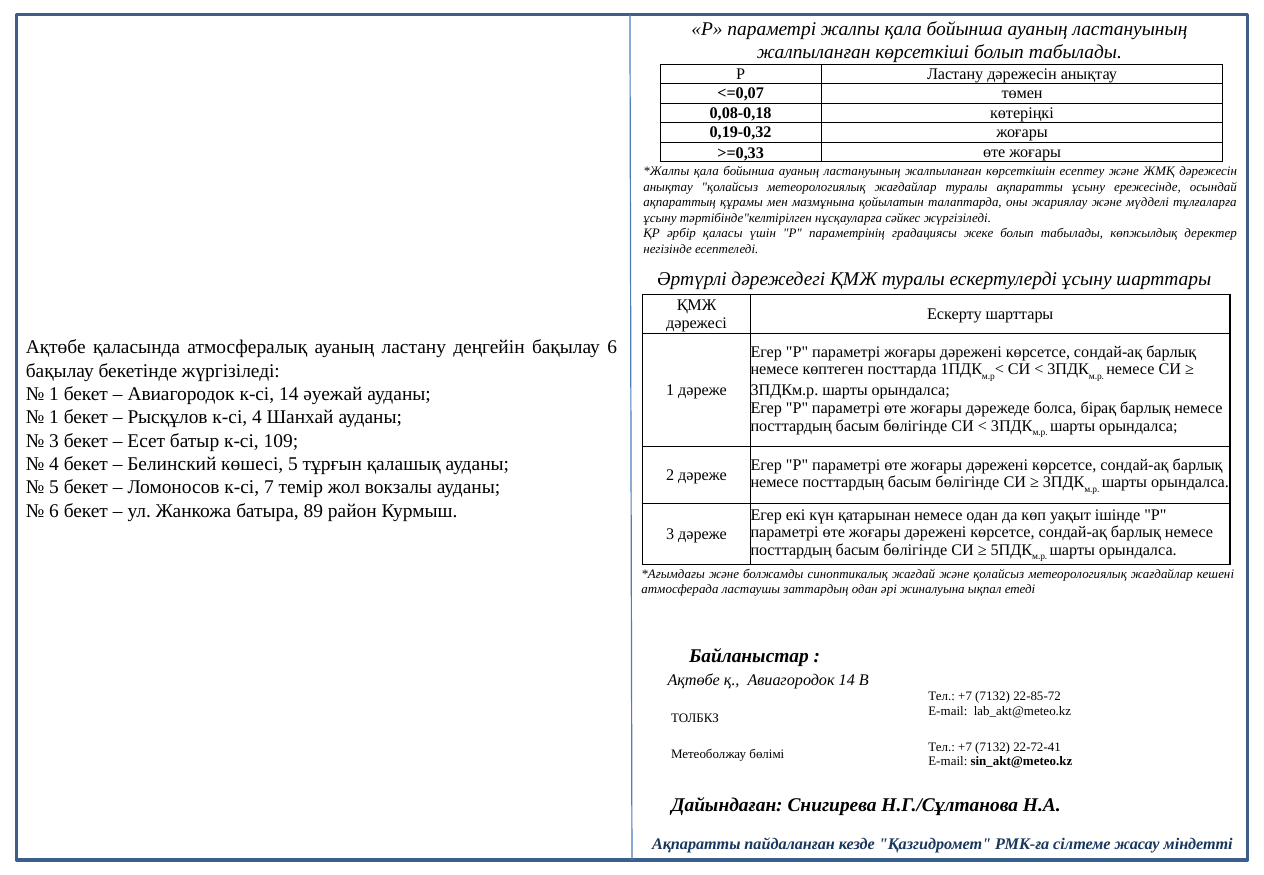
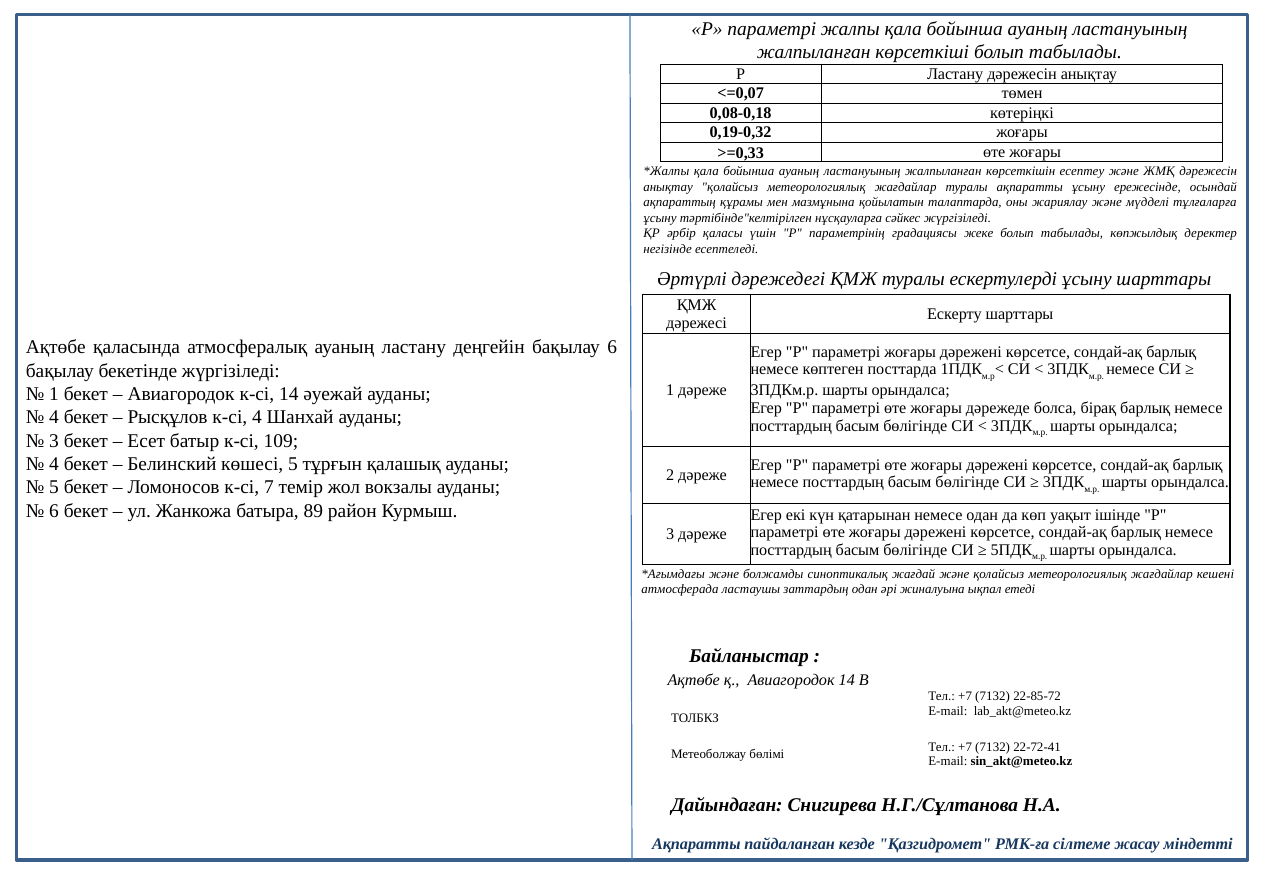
1 at (54, 417): 1 -> 4
